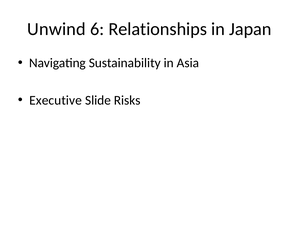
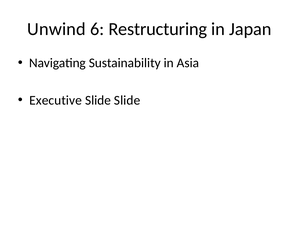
Relationships: Relationships -> Restructuring
Slide Risks: Risks -> Slide
